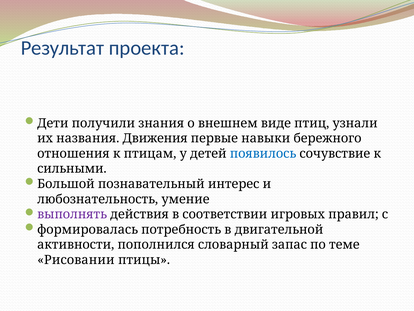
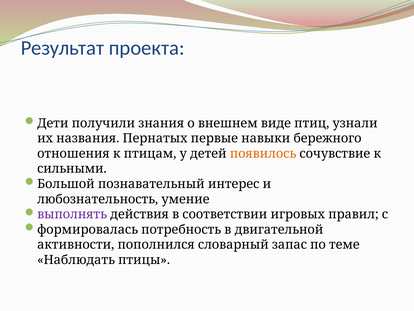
Движения: Движения -> Пернатых
появилось colour: blue -> orange
Рисовании: Рисовании -> Наблюдать
